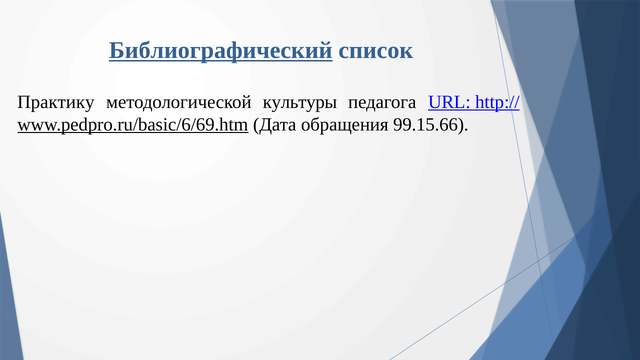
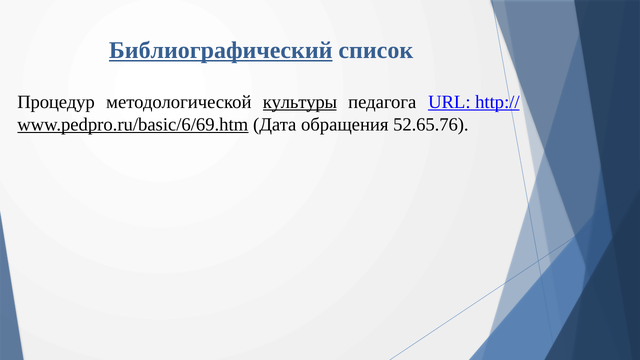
Практику: Практику -> Процедур
культуры underline: none -> present
99.15.66: 99.15.66 -> 52.65.76
